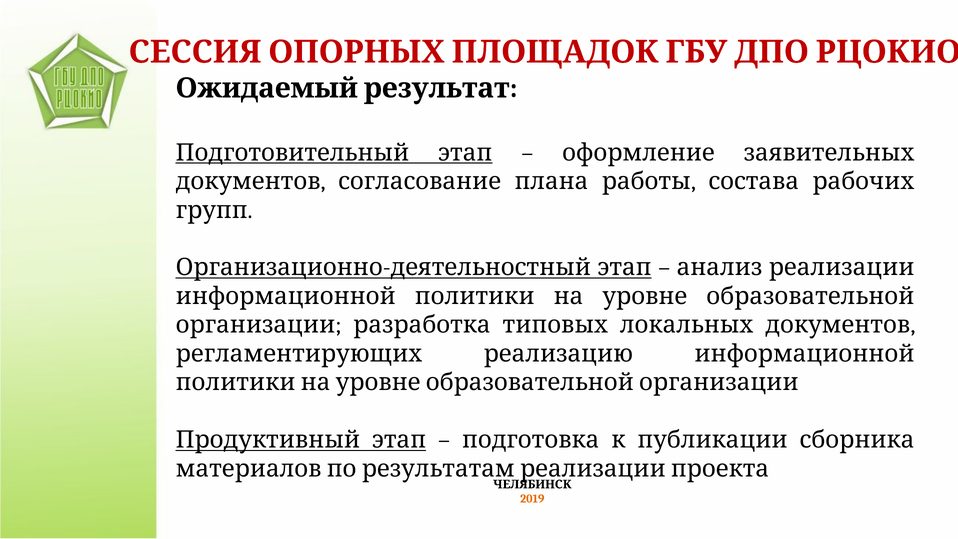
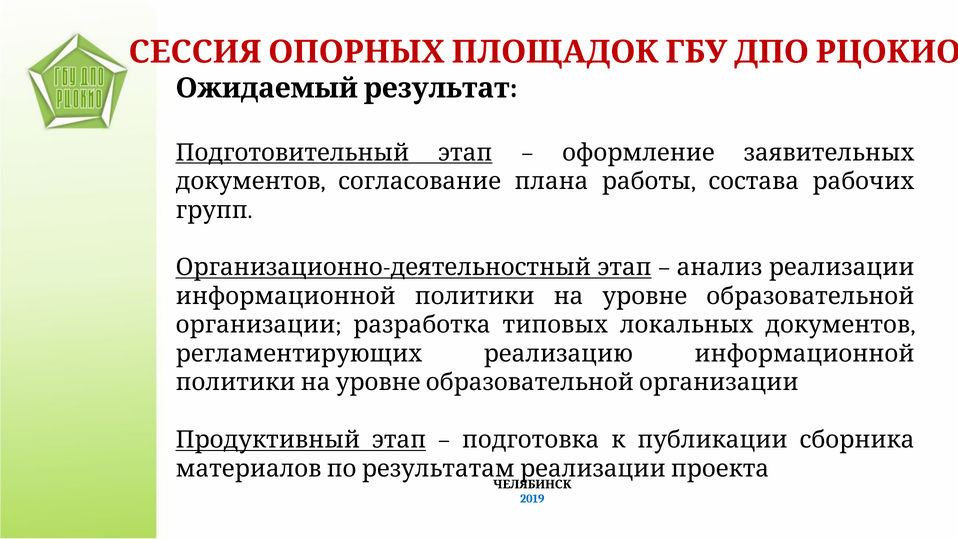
2019 colour: orange -> blue
